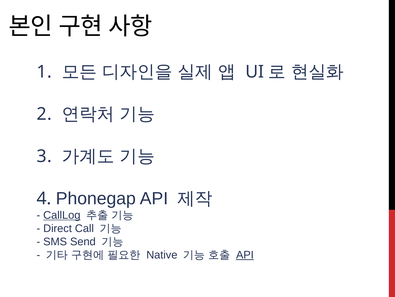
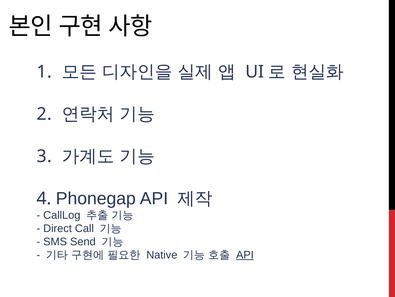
CallLog underline: present -> none
